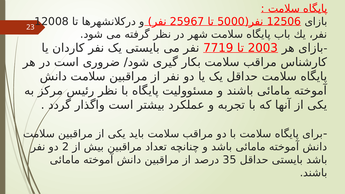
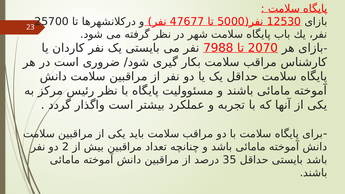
12008: 12008 -> 25700
25967: 25967 -> 47677
12506: 12506 -> 12530
7719: 7719 -> 7988
2003: 2003 -> 2070
